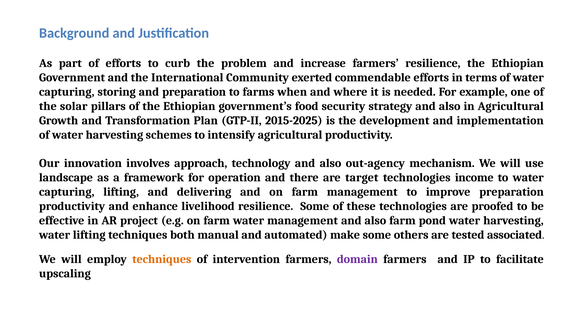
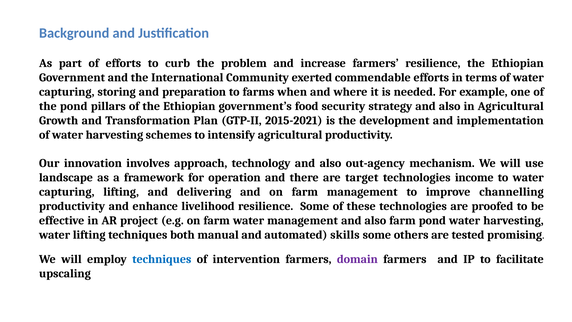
the solar: solar -> pond
2015-2025: 2015-2025 -> 2015-2021
improve preparation: preparation -> channelling
make: make -> skills
associated: associated -> promising
techniques at (162, 259) colour: orange -> blue
